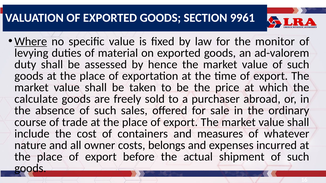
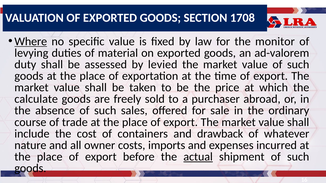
9961: 9961 -> 1708
hence: hence -> levied
measures: measures -> drawback
belongs: belongs -> imports
actual underline: none -> present
